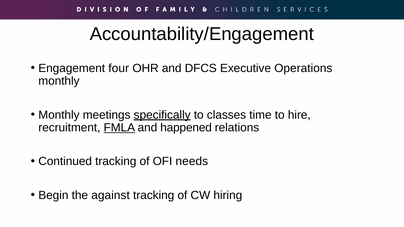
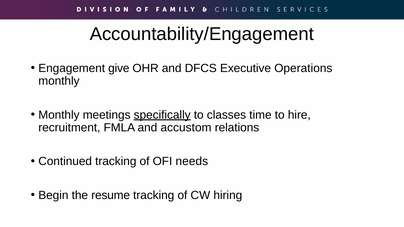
four: four -> give
FMLA underline: present -> none
happened: happened -> accustom
against: against -> resume
